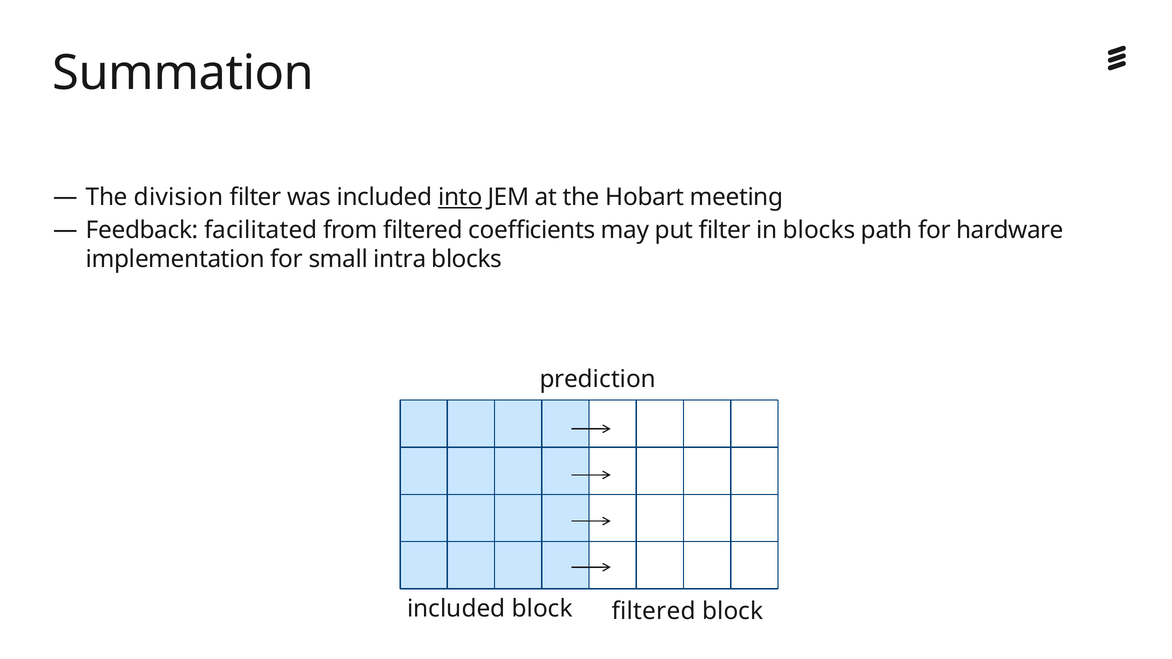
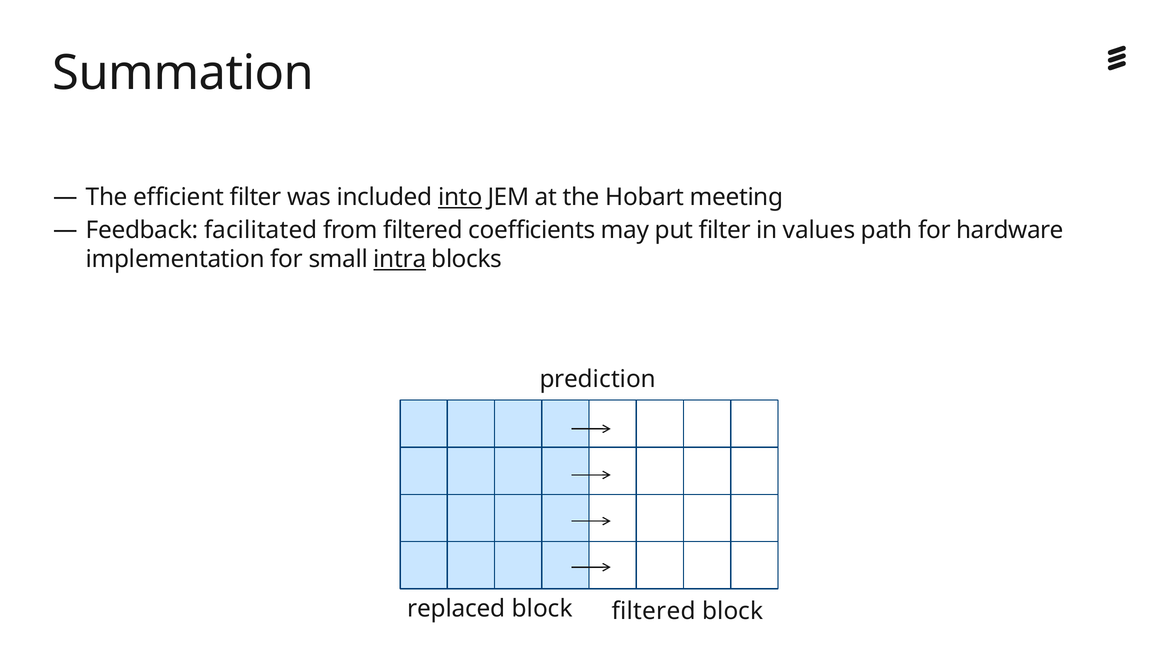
division: division -> efficient
in blocks: blocks -> values
intra underline: none -> present
included at (456, 609): included -> replaced
